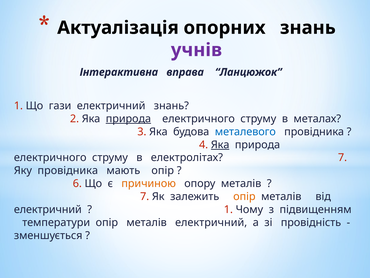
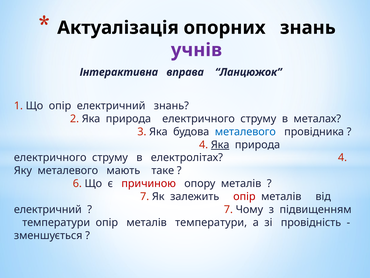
Що гази: гази -> опір
природа at (128, 119) underline: present -> none
електролітах 7: 7 -> 4
Яку провідника: провідника -> металевого
мають опір: опір -> таке
причиною colour: orange -> red
опір at (244, 196) colour: orange -> red
1 at (228, 209): 1 -> 7
металів електричний: електричний -> температури
